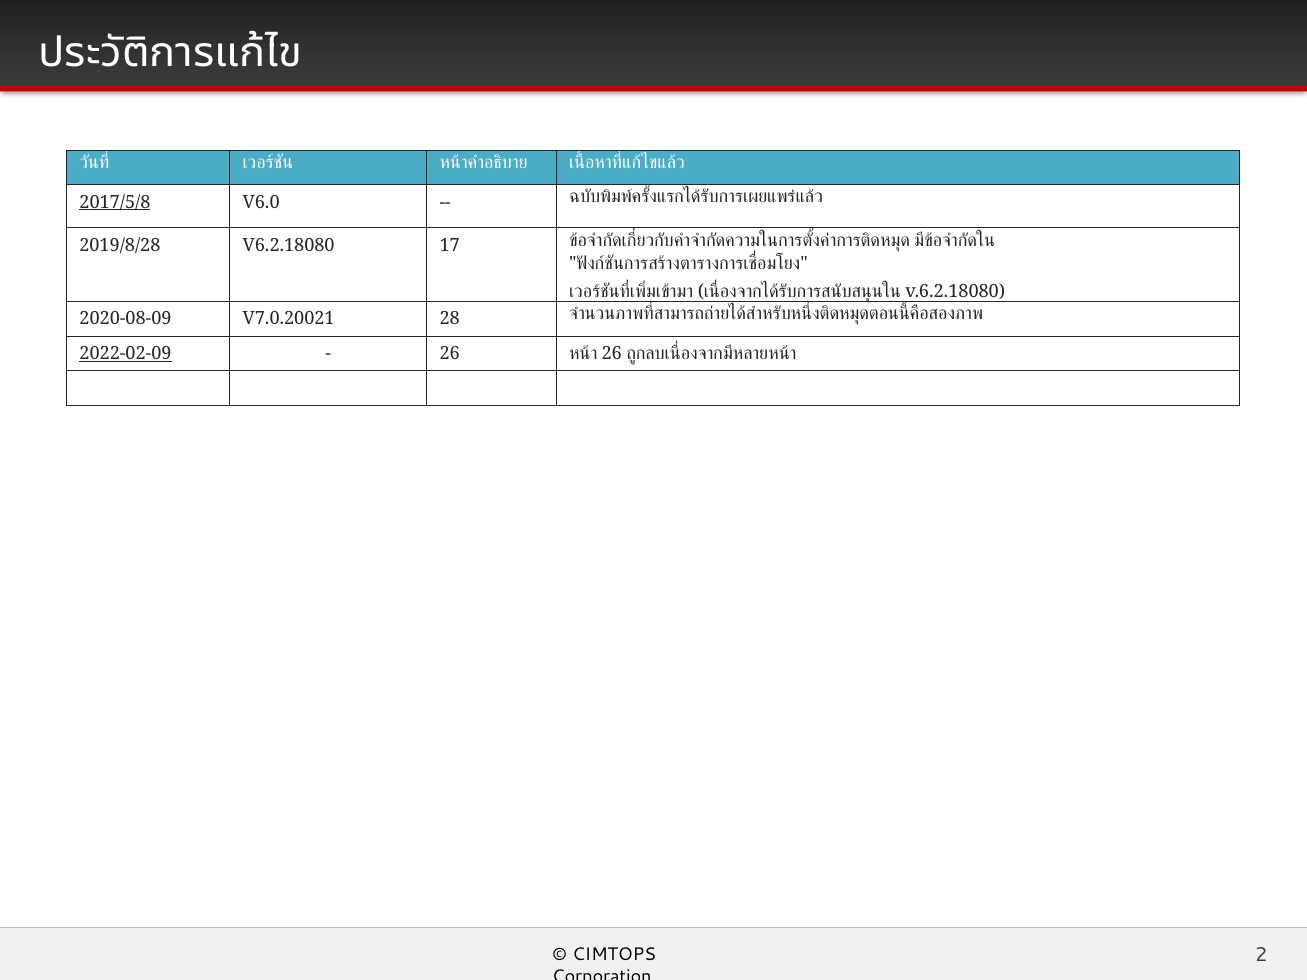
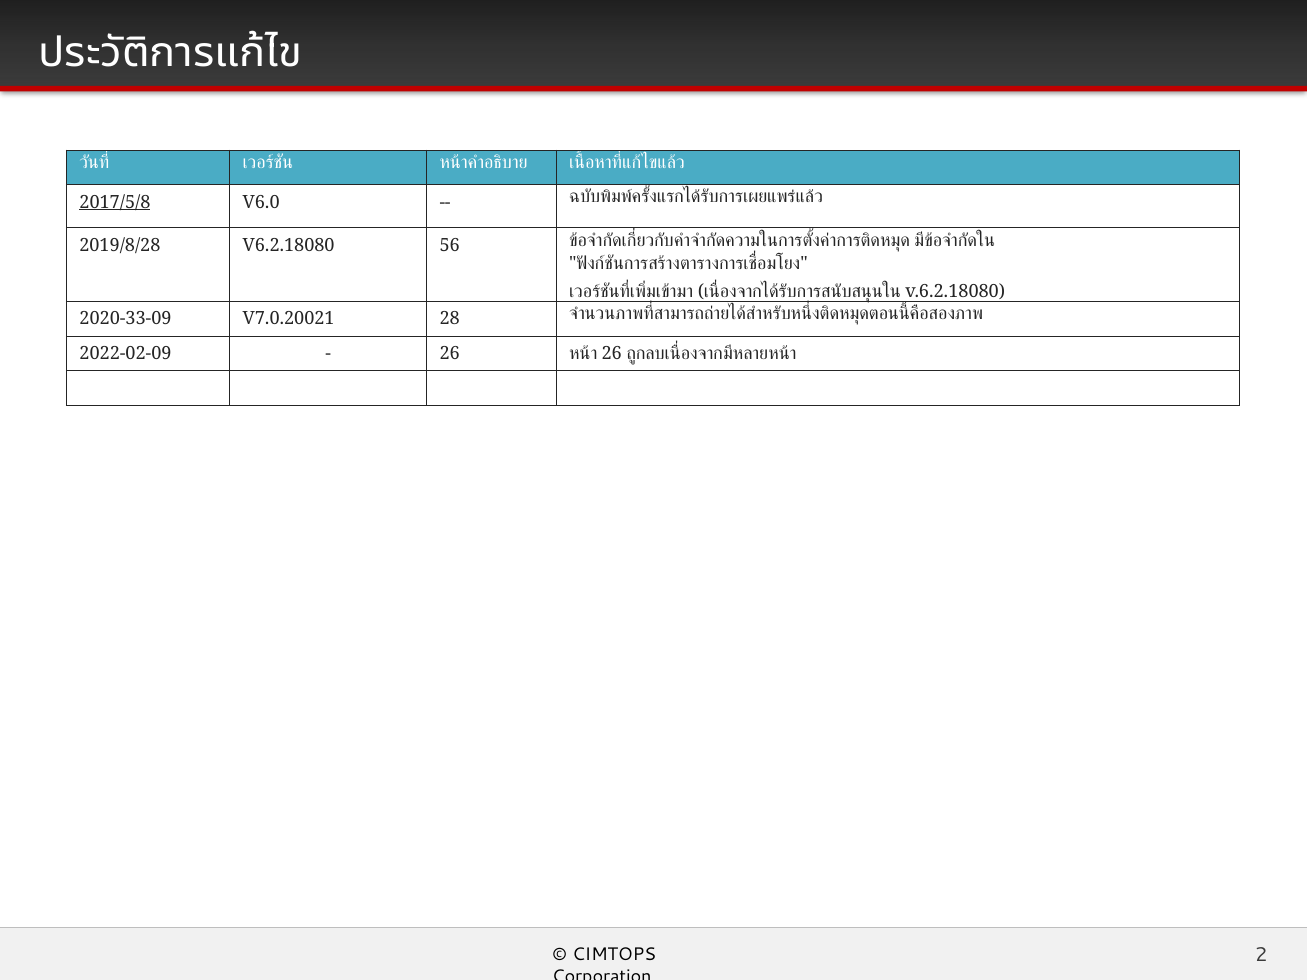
17: 17 -> 56
2020-08-09: 2020-08-09 -> 2020-33-09
2022-02-09 underline: present -> none
